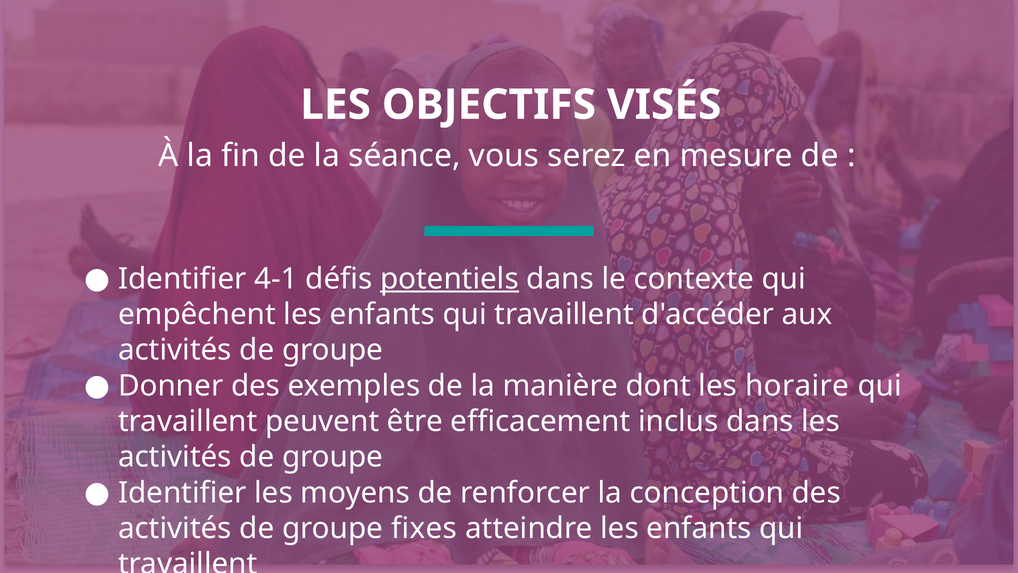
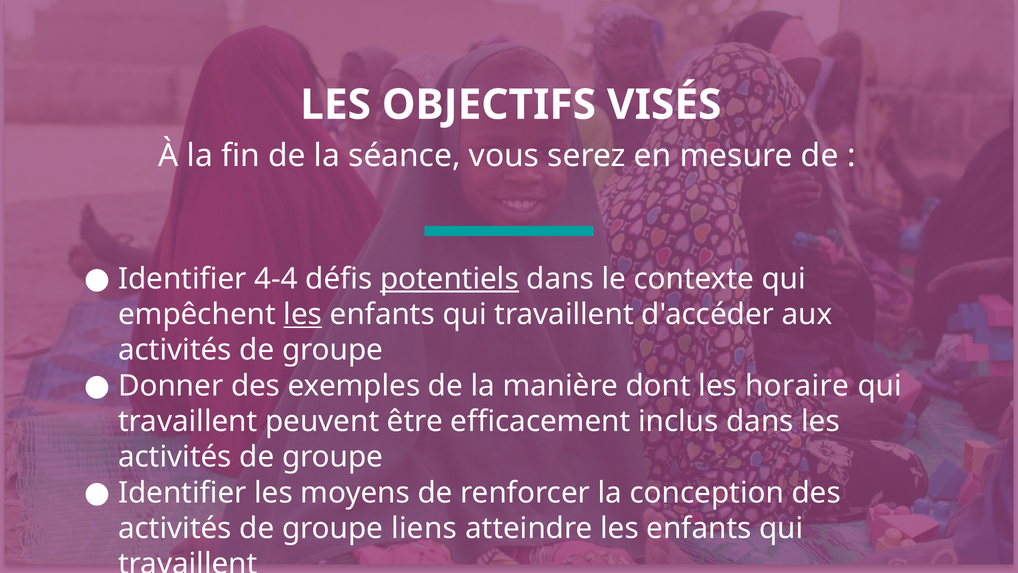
4-1: 4-1 -> 4-4
les at (303, 314) underline: none -> present
fixes: fixes -> liens
